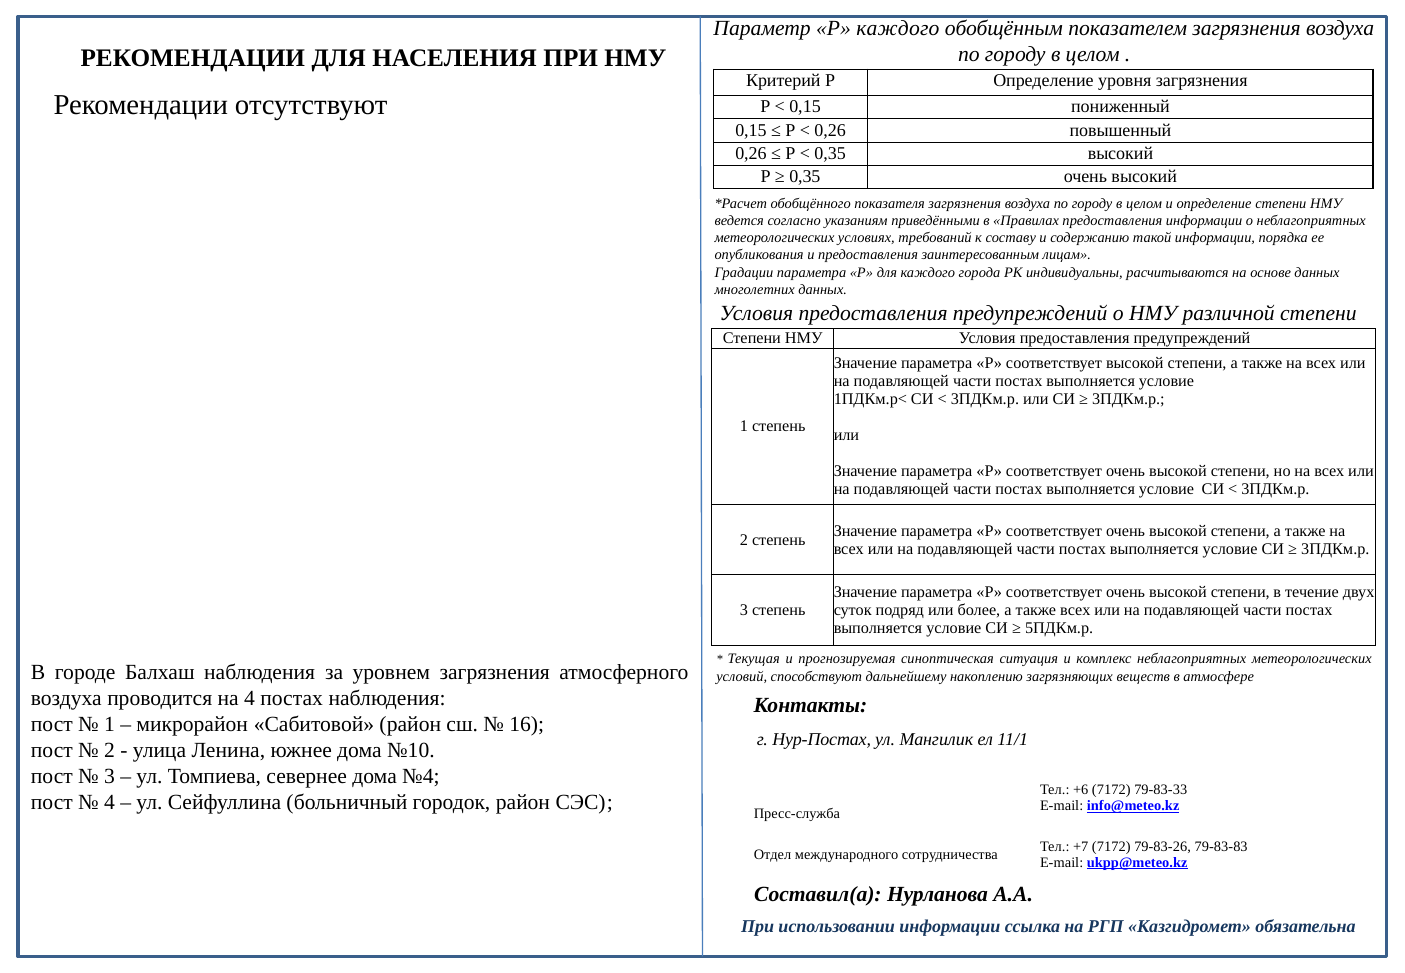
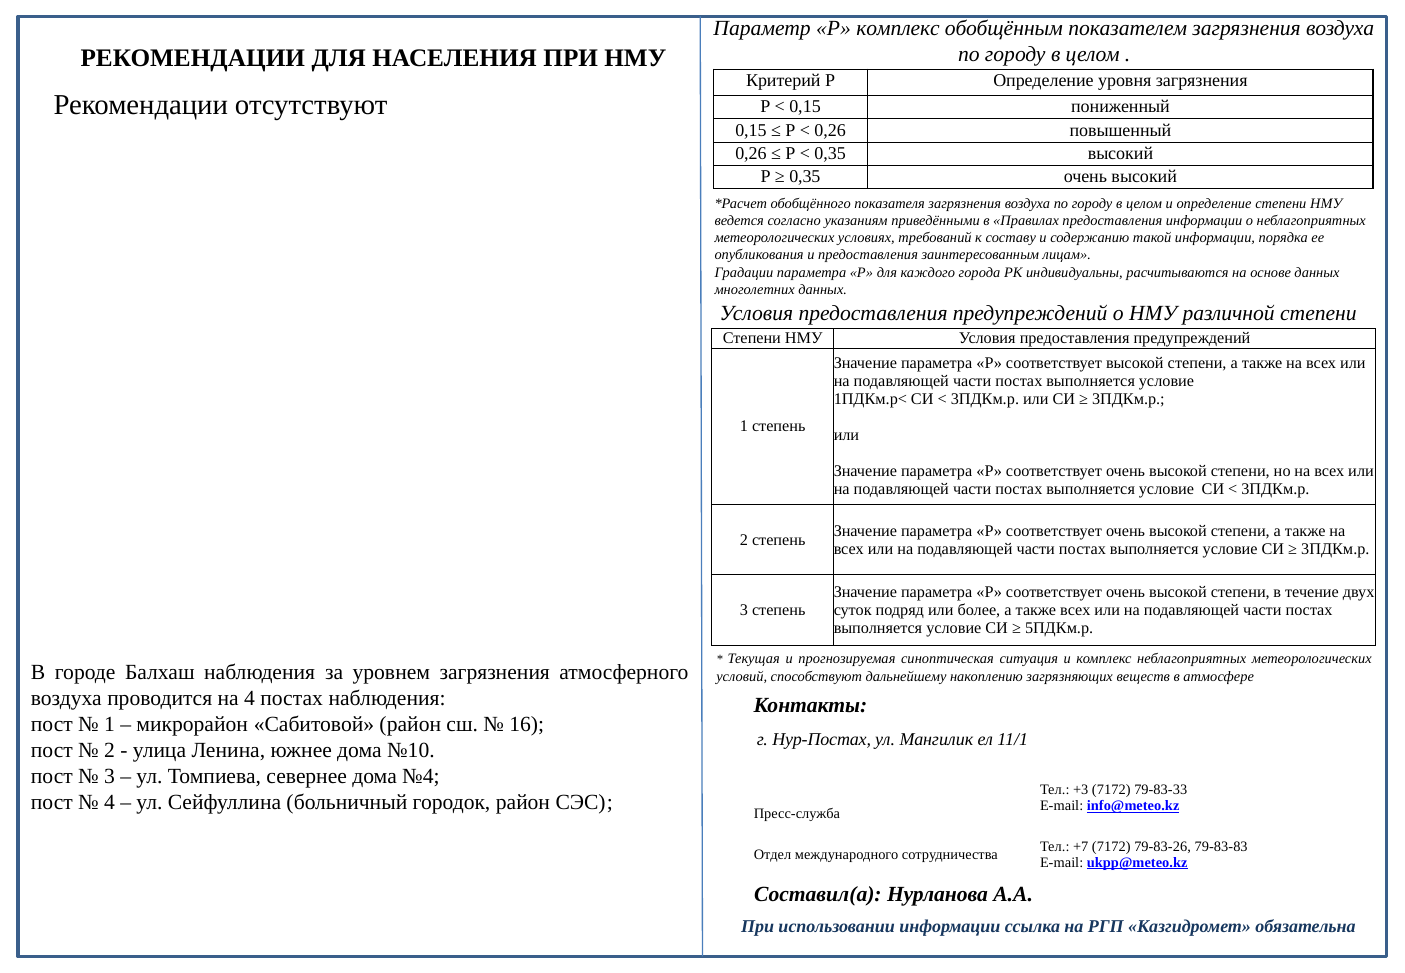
Р каждого: каждого -> комплекс
+6: +6 -> +3
